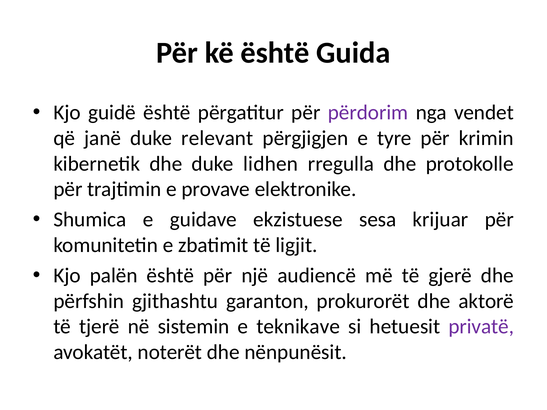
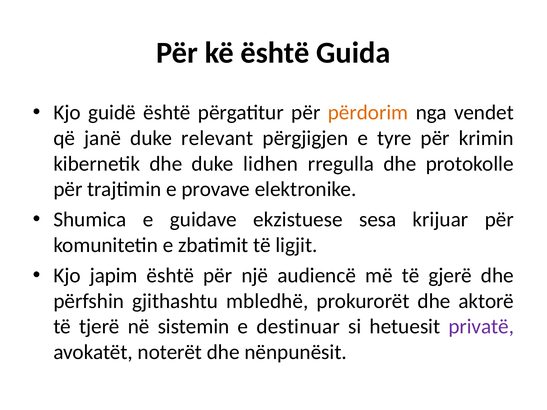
përdorim colour: purple -> orange
palën: palën -> japim
garanton: garanton -> mbledhë
teknikave: teknikave -> destinuar
